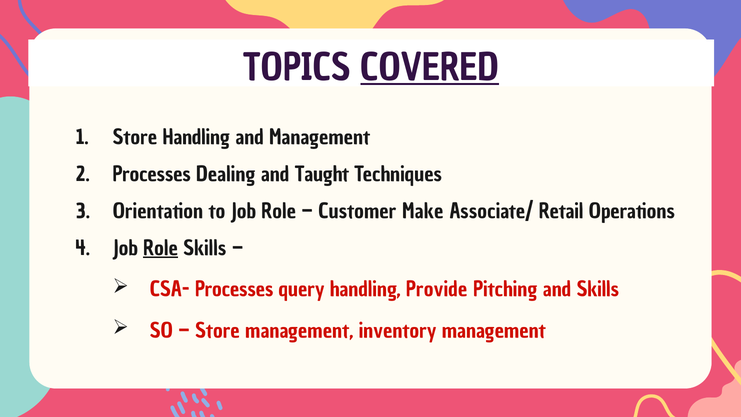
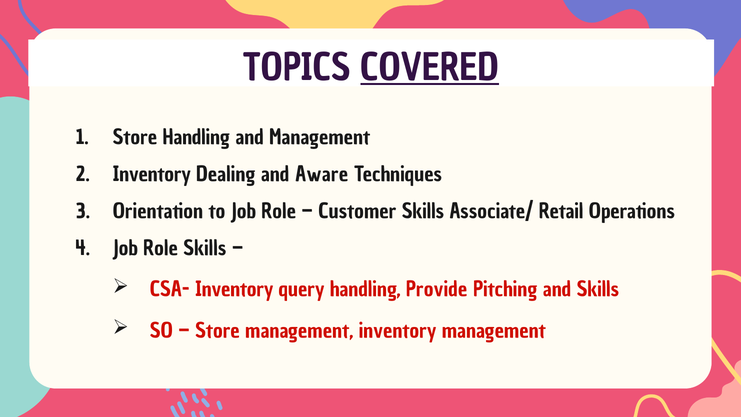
Processes at (152, 174): Processes -> Inventory
Taught: Taught -> Aware
Customer Make: Make -> Skills
Role at (161, 248) underline: present -> none
CSA- Processes: Processes -> Inventory
